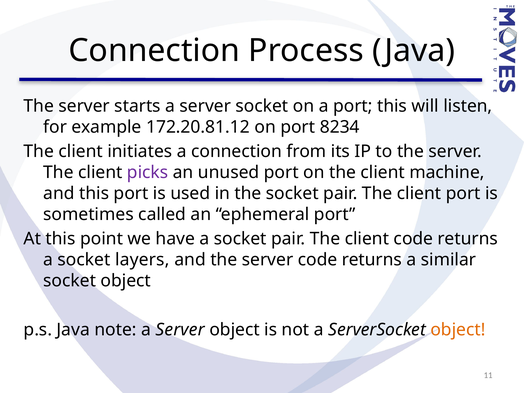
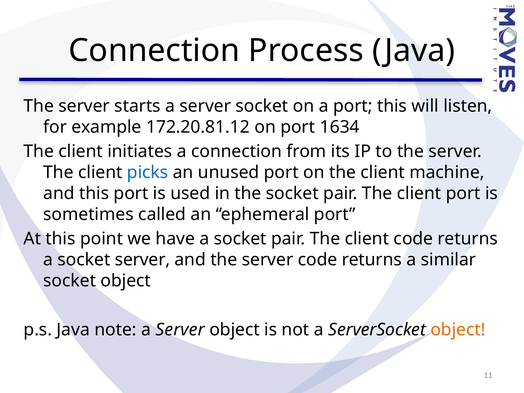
8234: 8234 -> 1634
picks colour: purple -> blue
socket layers: layers -> server
